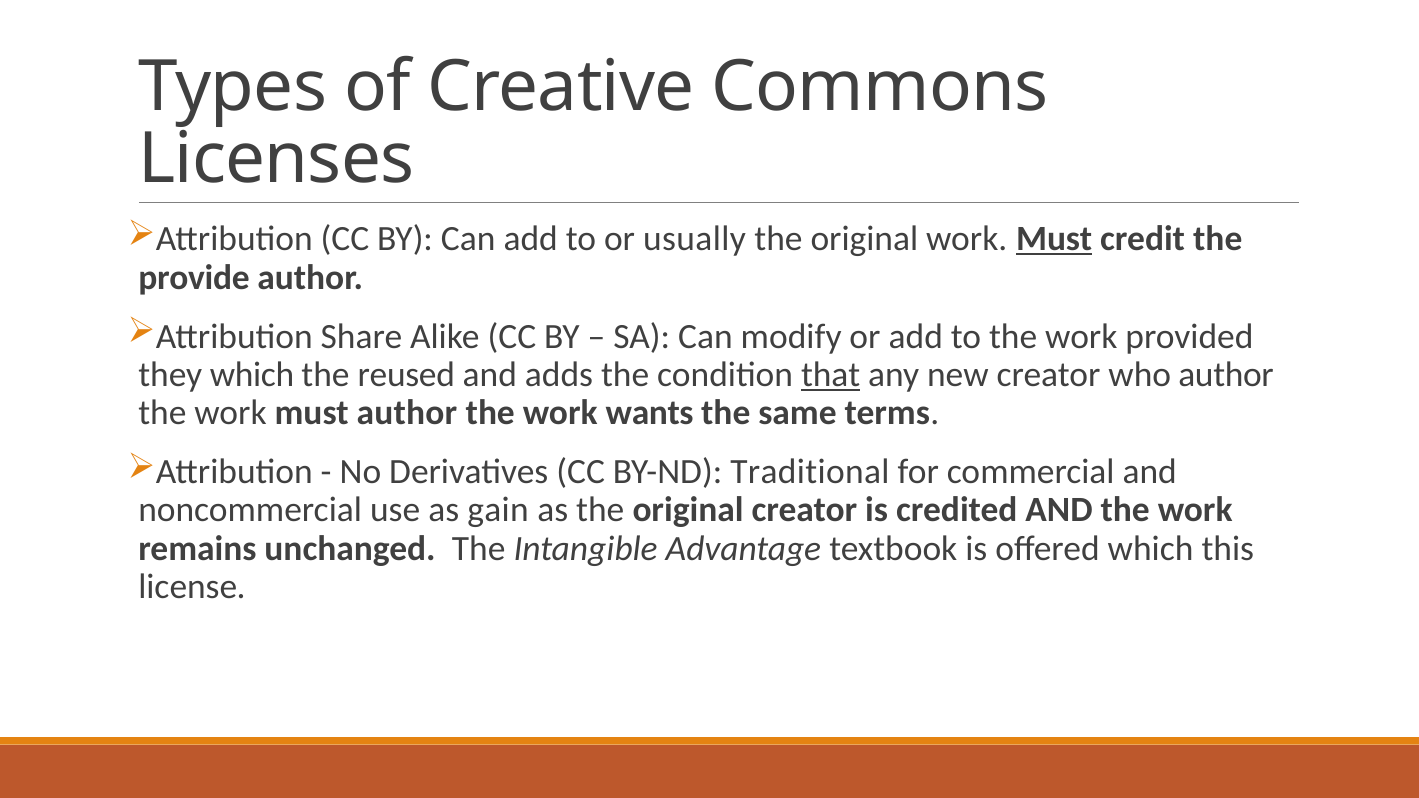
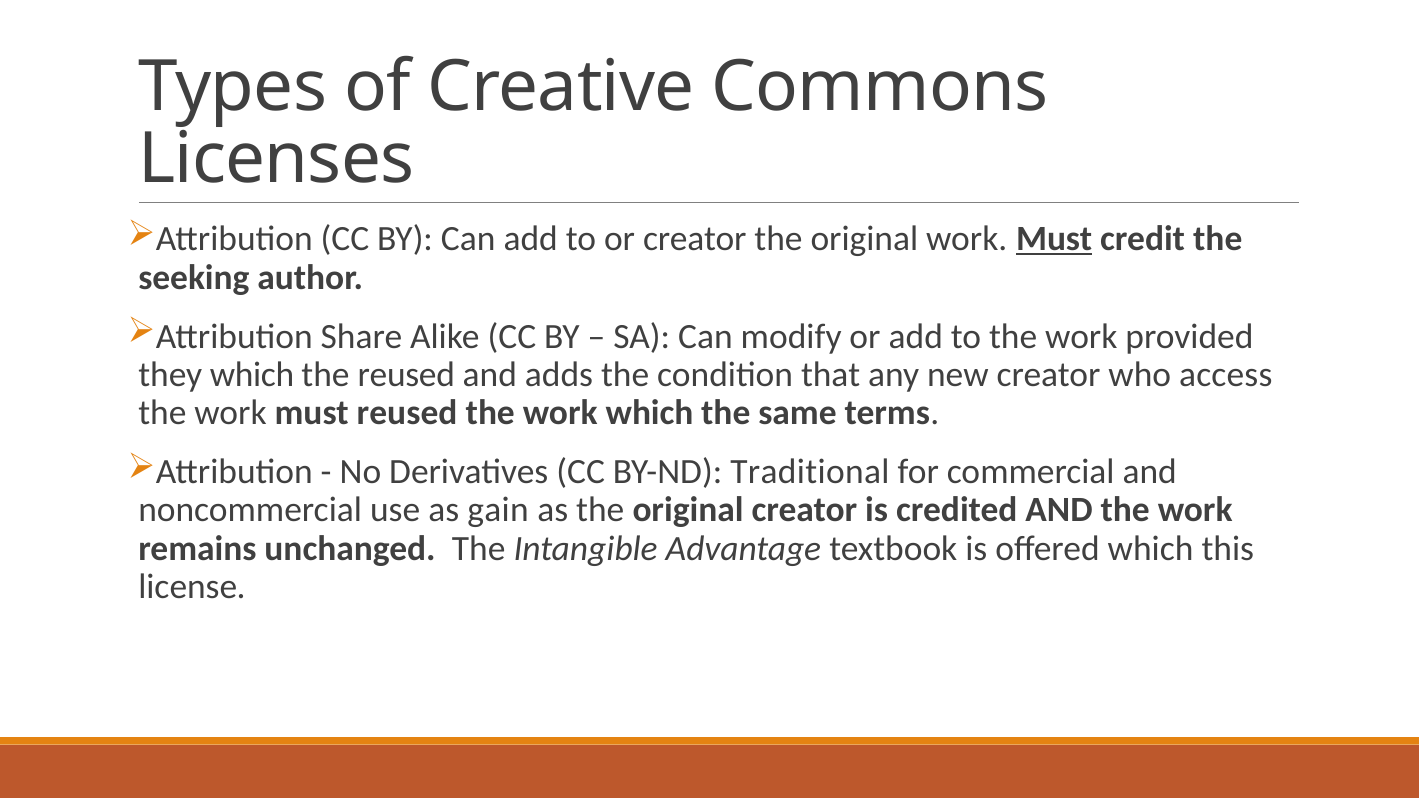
or usually: usually -> creator
provide: provide -> seeking
that underline: present -> none
who author: author -> access
must author: author -> reused
work wants: wants -> which
